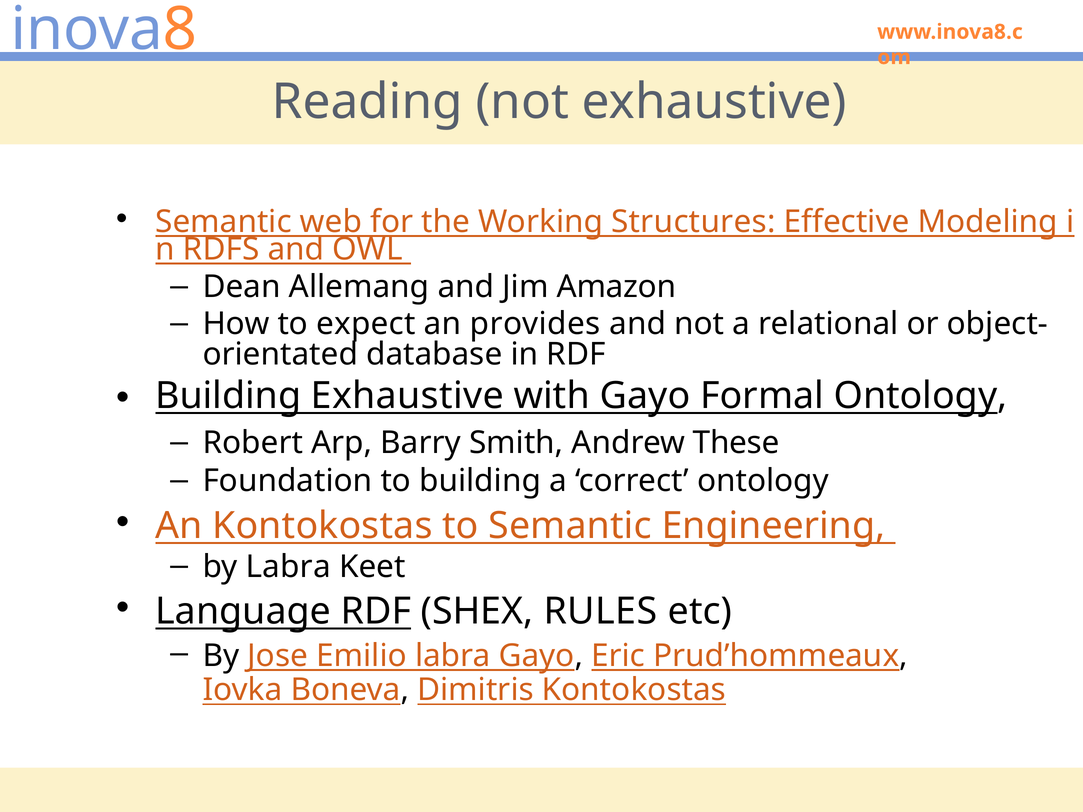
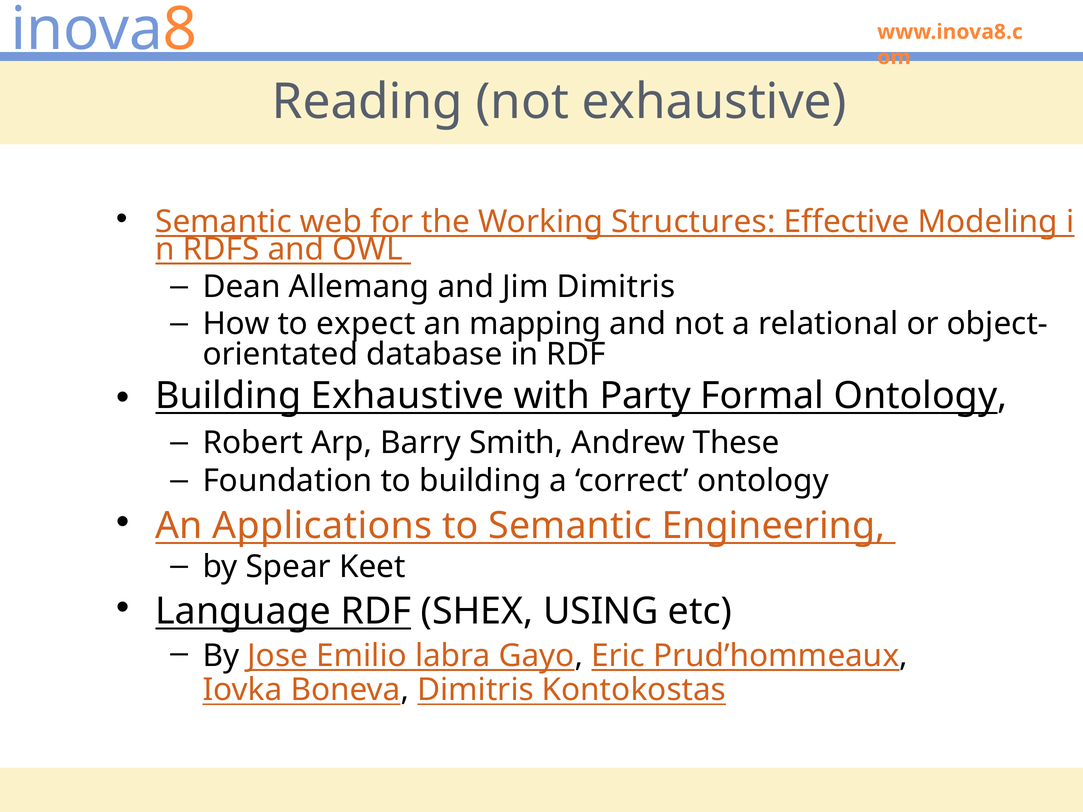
Jim Amazon: Amazon -> Dimitris
provides: provides -> mapping
with Gayo: Gayo -> Party
An Kontokostas: Kontokostas -> Applications
by Labra: Labra -> Spear
RULES: RULES -> USING
